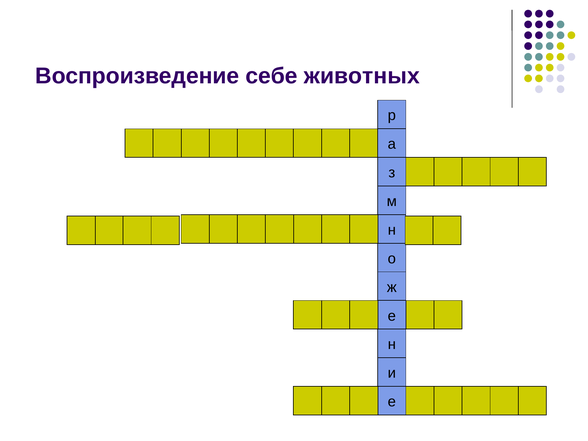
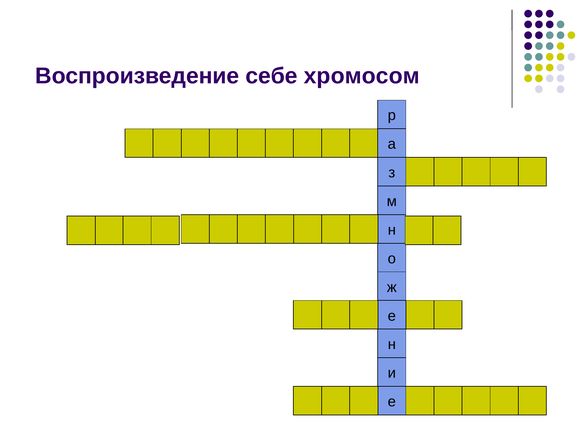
животных: животных -> хромосом
